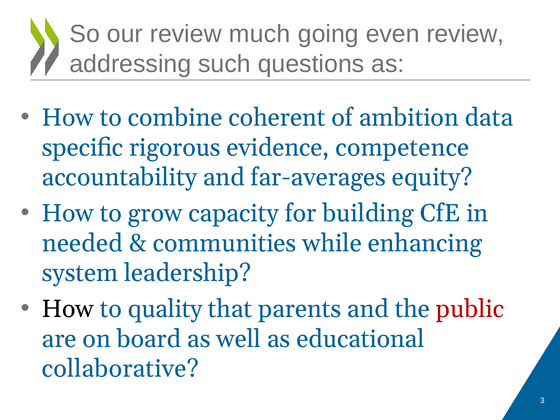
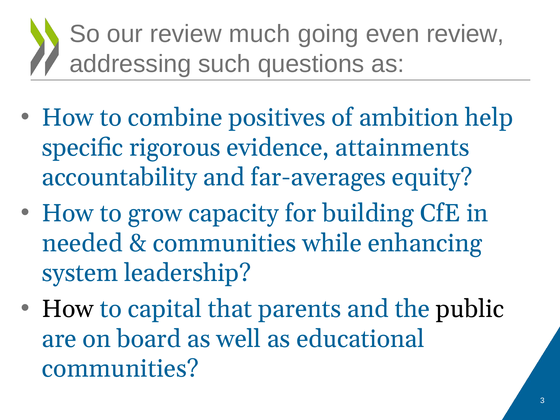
coherent: coherent -> positives
data: data -> help
competence: competence -> attainments
quality: quality -> capital
public colour: red -> black
collaborative at (120, 369): collaborative -> communities
